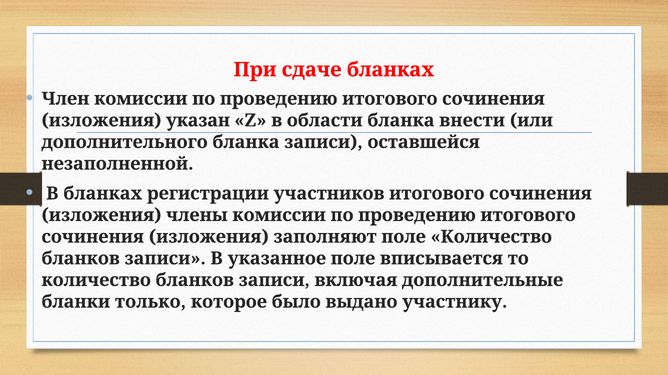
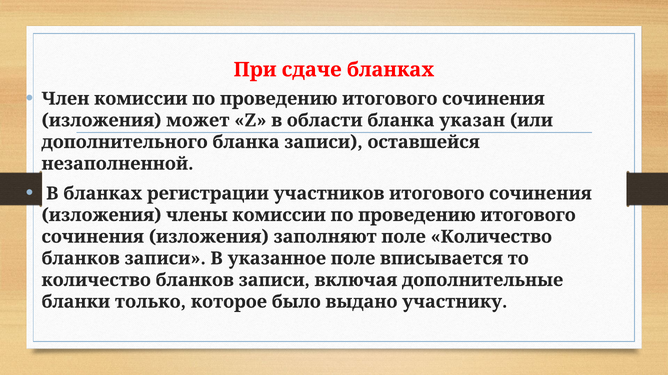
указан: указан -> может
внести: внести -> указан
